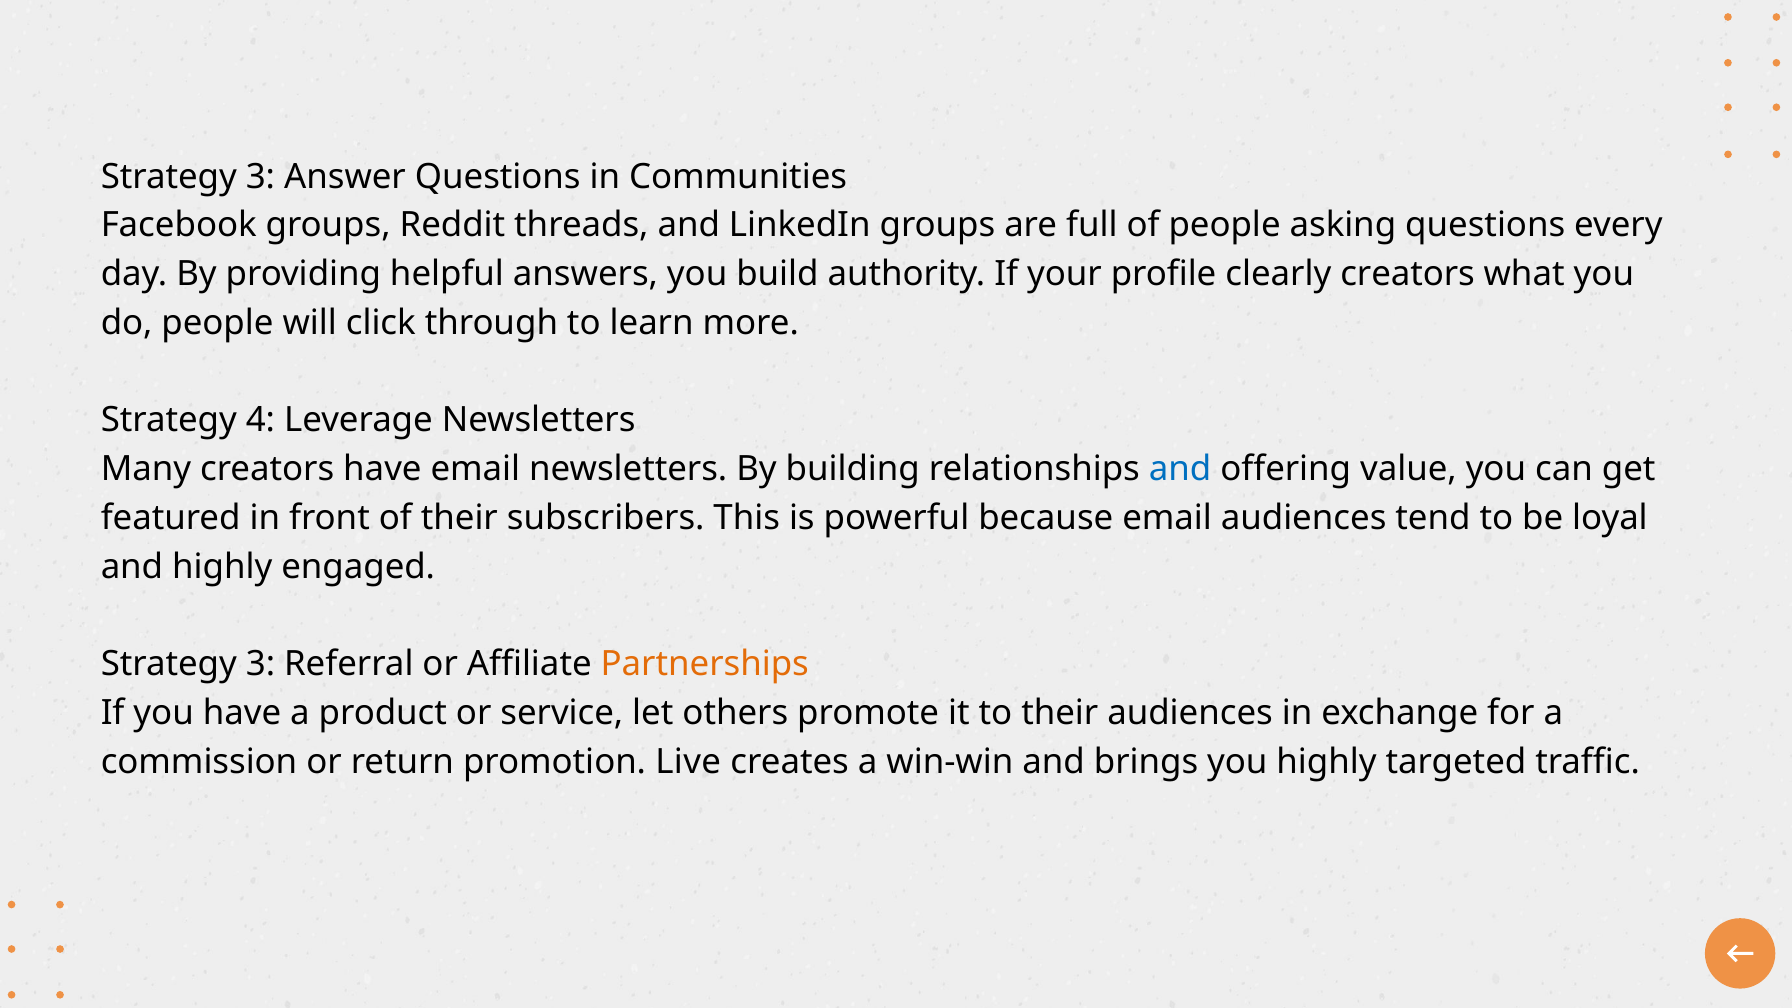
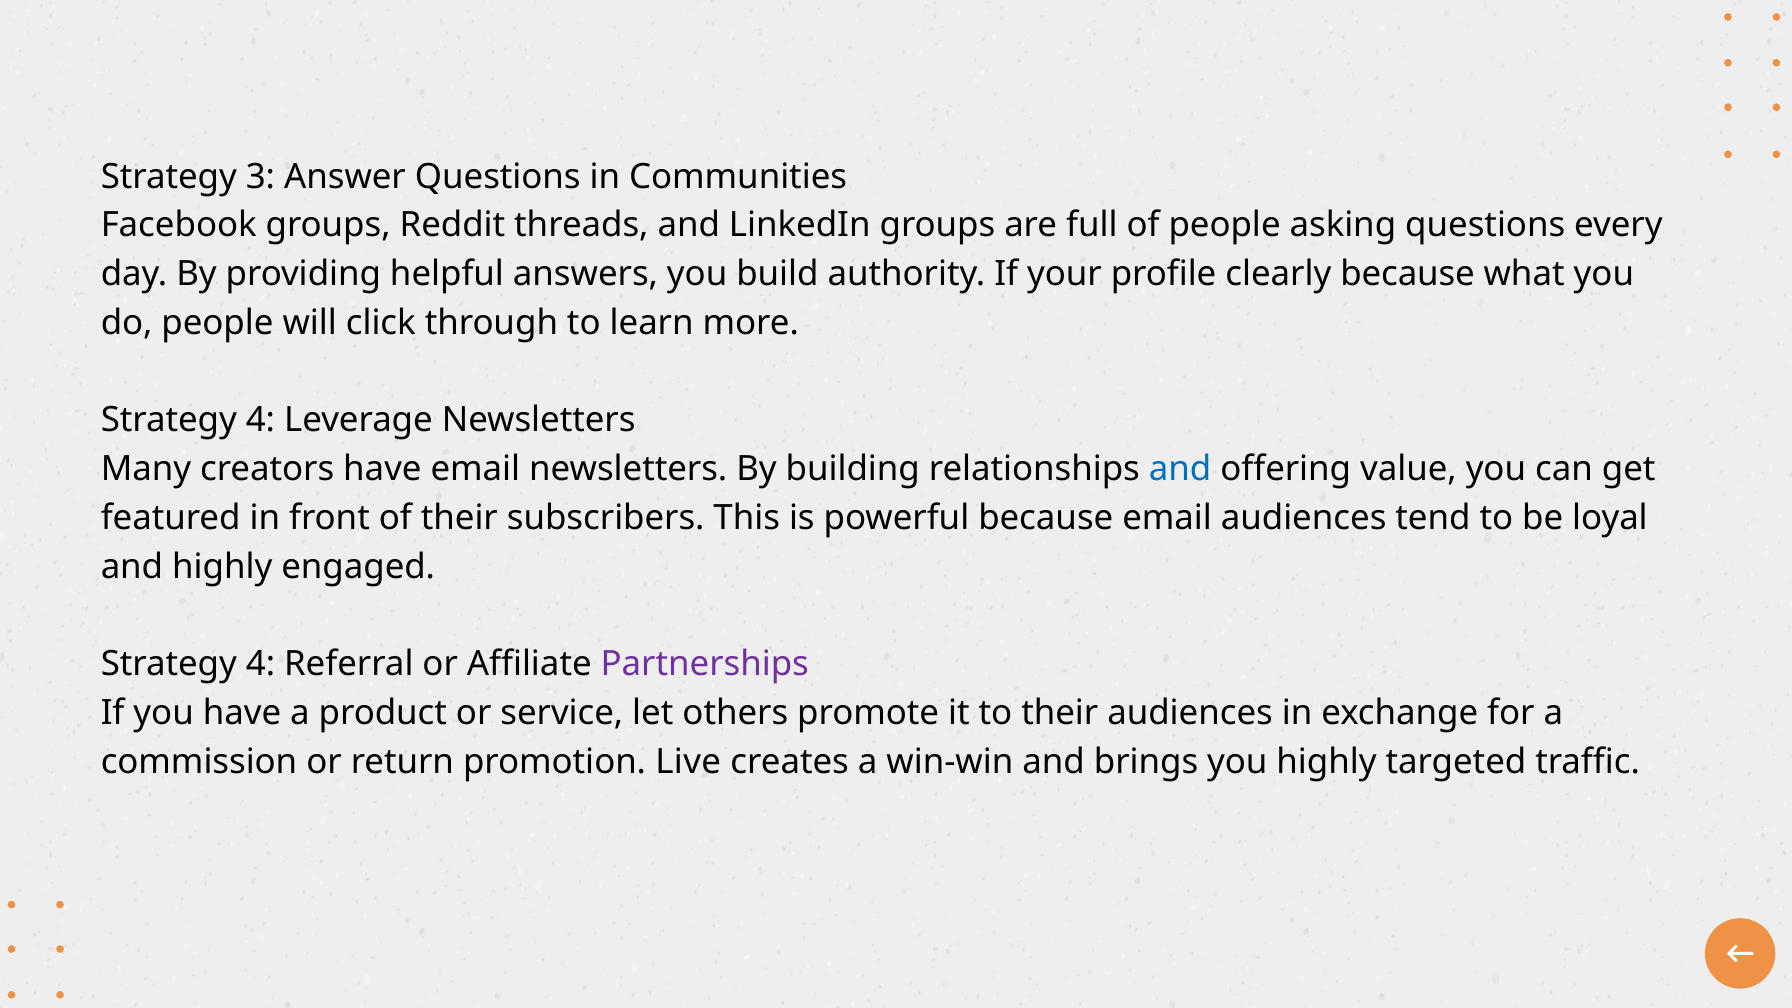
clearly creators: creators -> because
3 at (260, 664): 3 -> 4
Partnerships colour: orange -> purple
